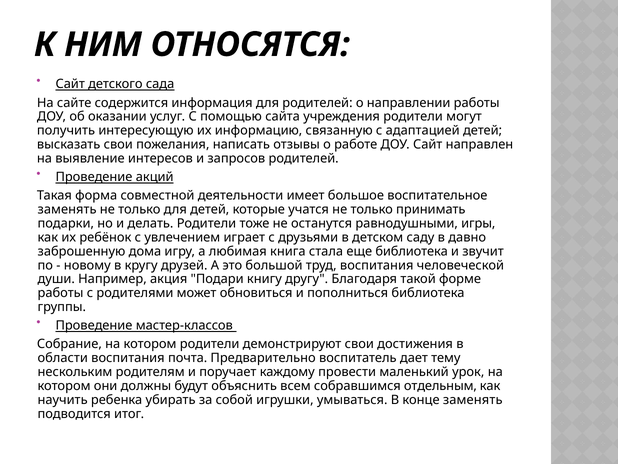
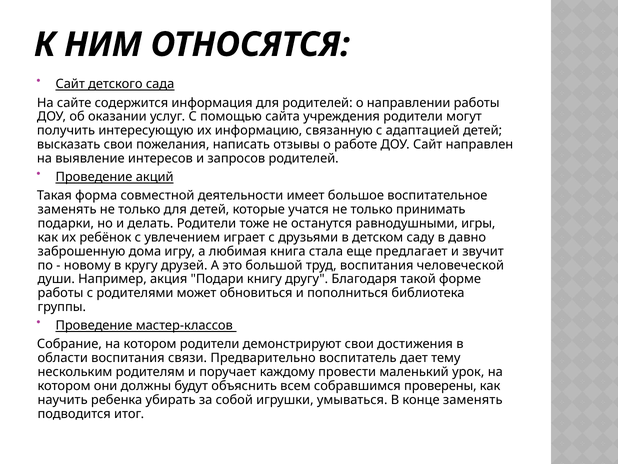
еще библиотека: библиотека -> предлагает
почта: почта -> связи
отдельным: отдельным -> проверены
